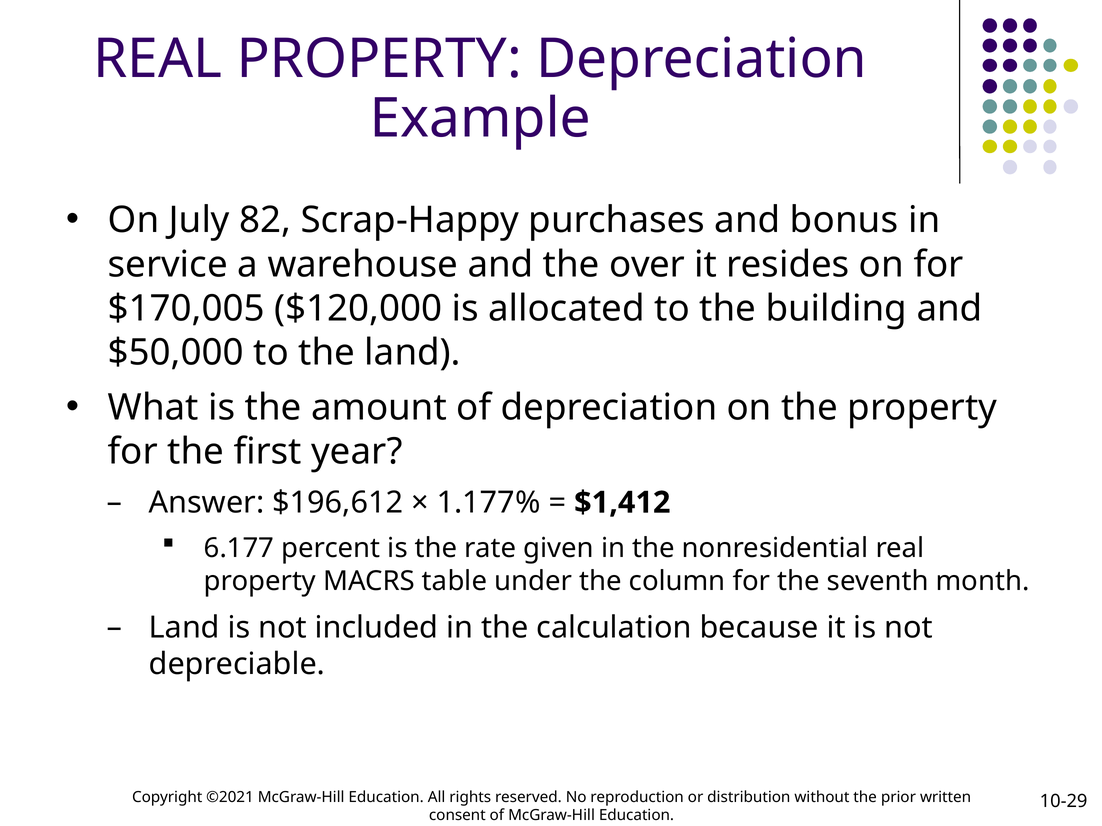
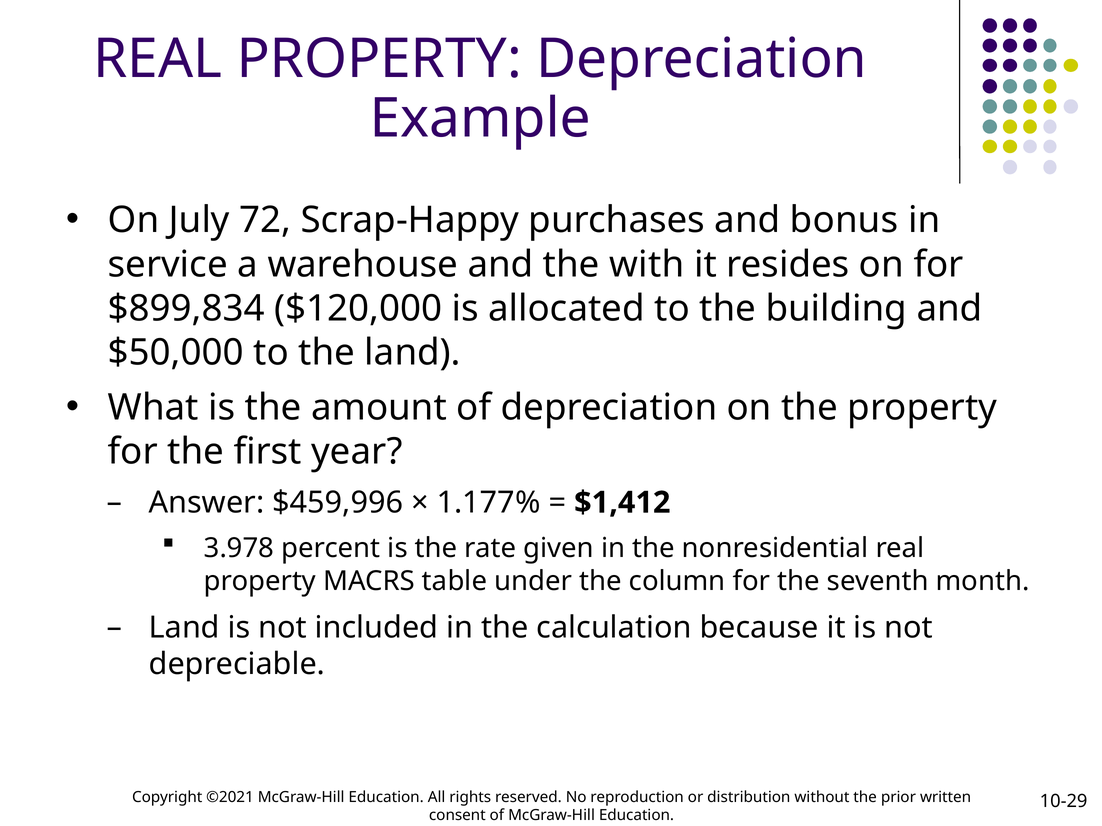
82: 82 -> 72
over: over -> with
$170,005: $170,005 -> $899,834
$196,612: $196,612 -> $459,996
6.177: 6.177 -> 3.978
